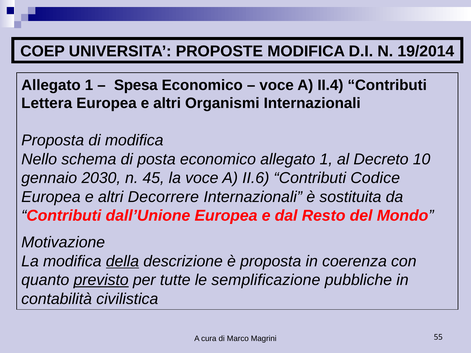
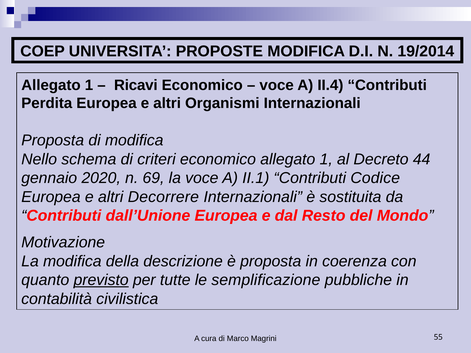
Spesa: Spesa -> Ricavi
Lettera: Lettera -> Perdita
posta: posta -> criteri
10: 10 -> 44
2030: 2030 -> 2020
45: 45 -> 69
II.6: II.6 -> II.1
della underline: present -> none
